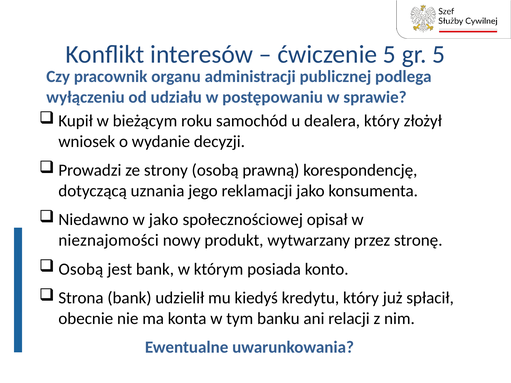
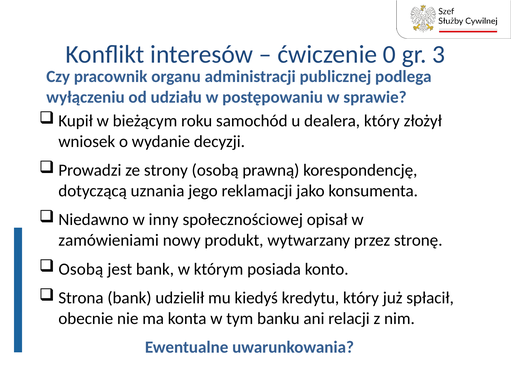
ćwiczenie 5: 5 -> 0
gr 5: 5 -> 3
w jako: jako -> inny
nieznajomości: nieznajomości -> zamówieniami
